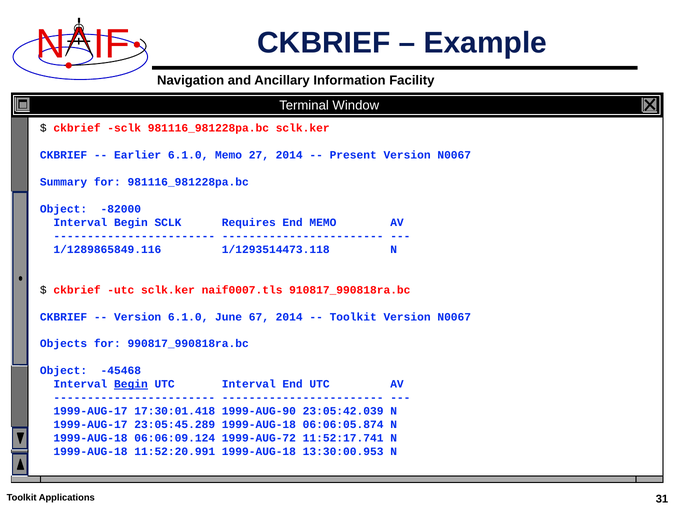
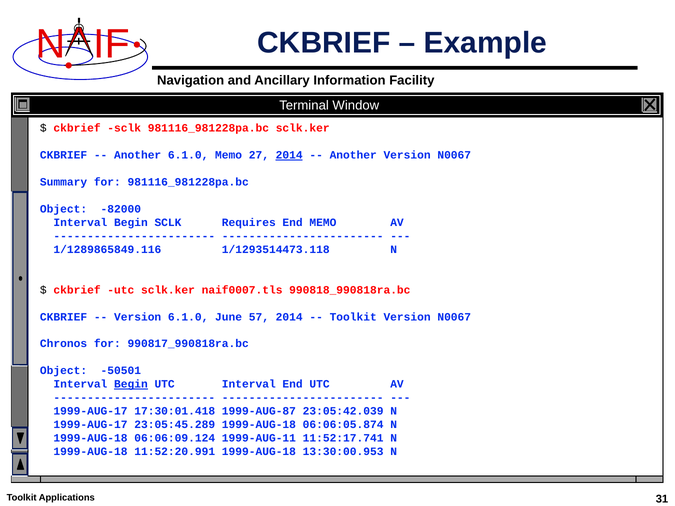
Earlier at (138, 155): Earlier -> Another
2014 at (289, 155) underline: none -> present
Present at (353, 155): Present -> Another
910817_990818ra.bc: 910817_990818ra.bc -> 990818_990818ra.bc
67: 67 -> 57
Objects: Objects -> Chronos
-45468: -45468 -> -50501
1999-AUG-90: 1999-AUG-90 -> 1999-AUG-87
1999-AUG-72: 1999-AUG-72 -> 1999-AUG-11
